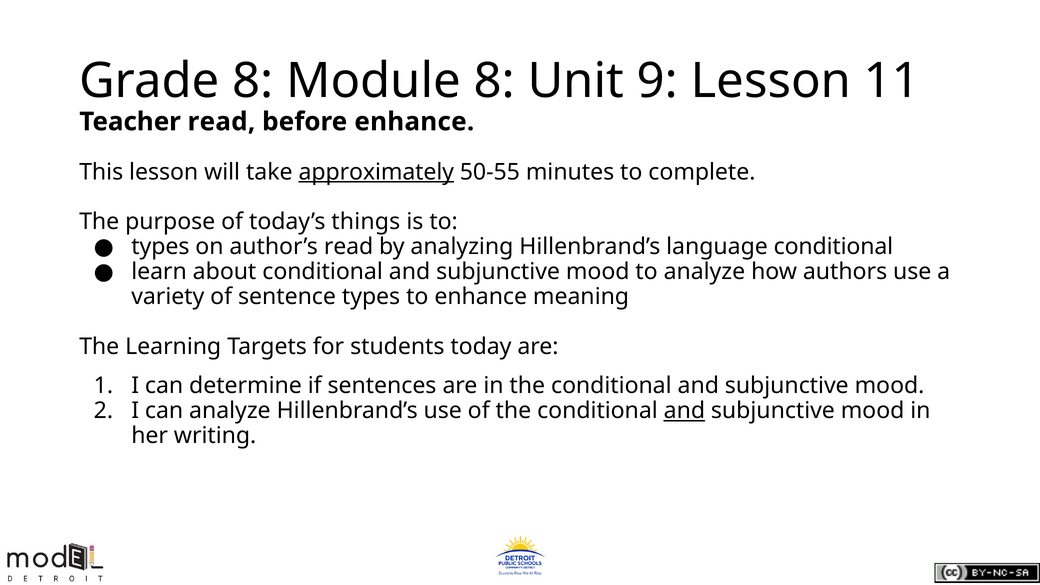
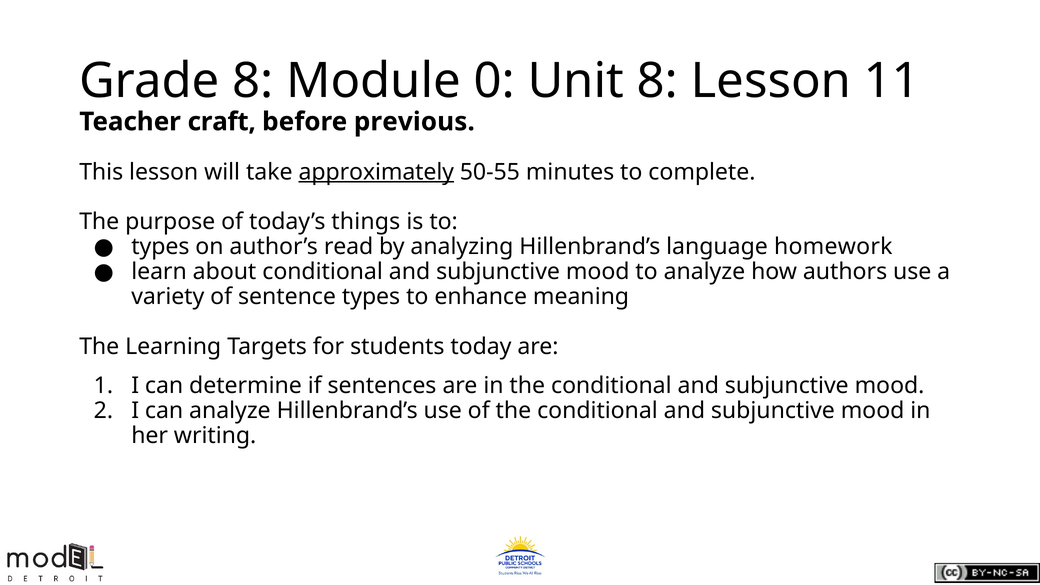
Module 8: 8 -> 0
Unit 9: 9 -> 8
Teacher read: read -> craft
before enhance: enhance -> previous
language conditional: conditional -> homework
and at (684, 411) underline: present -> none
